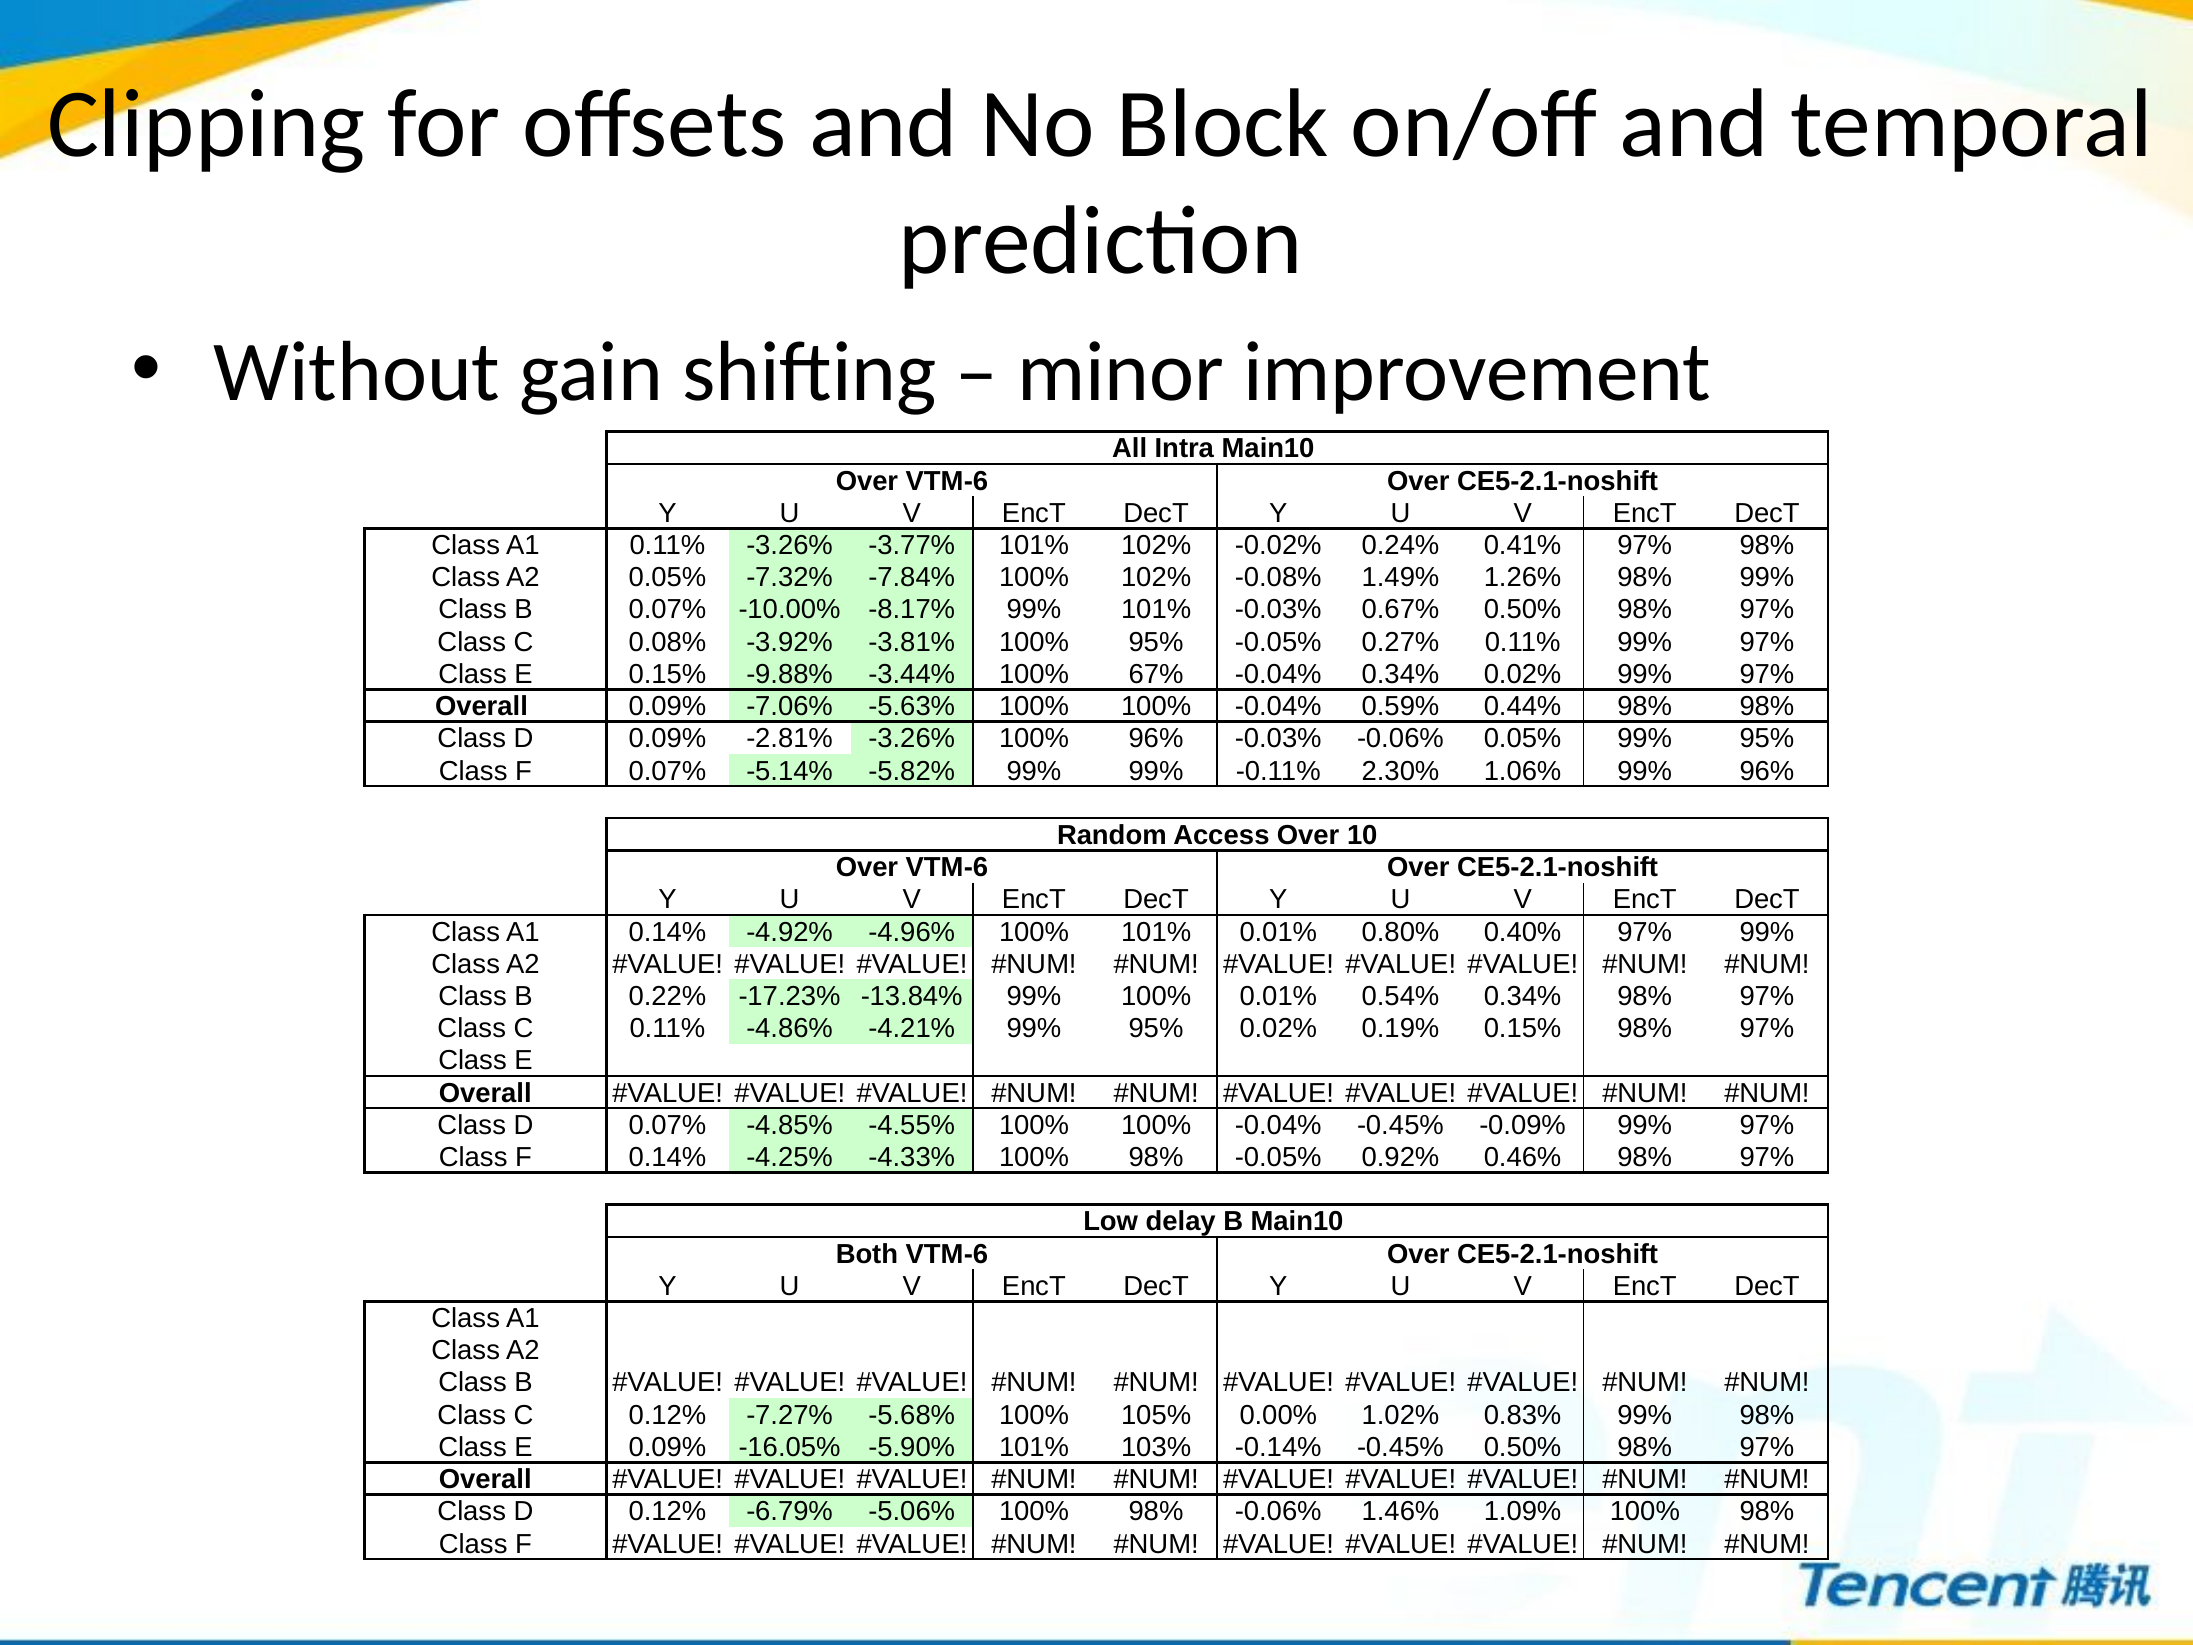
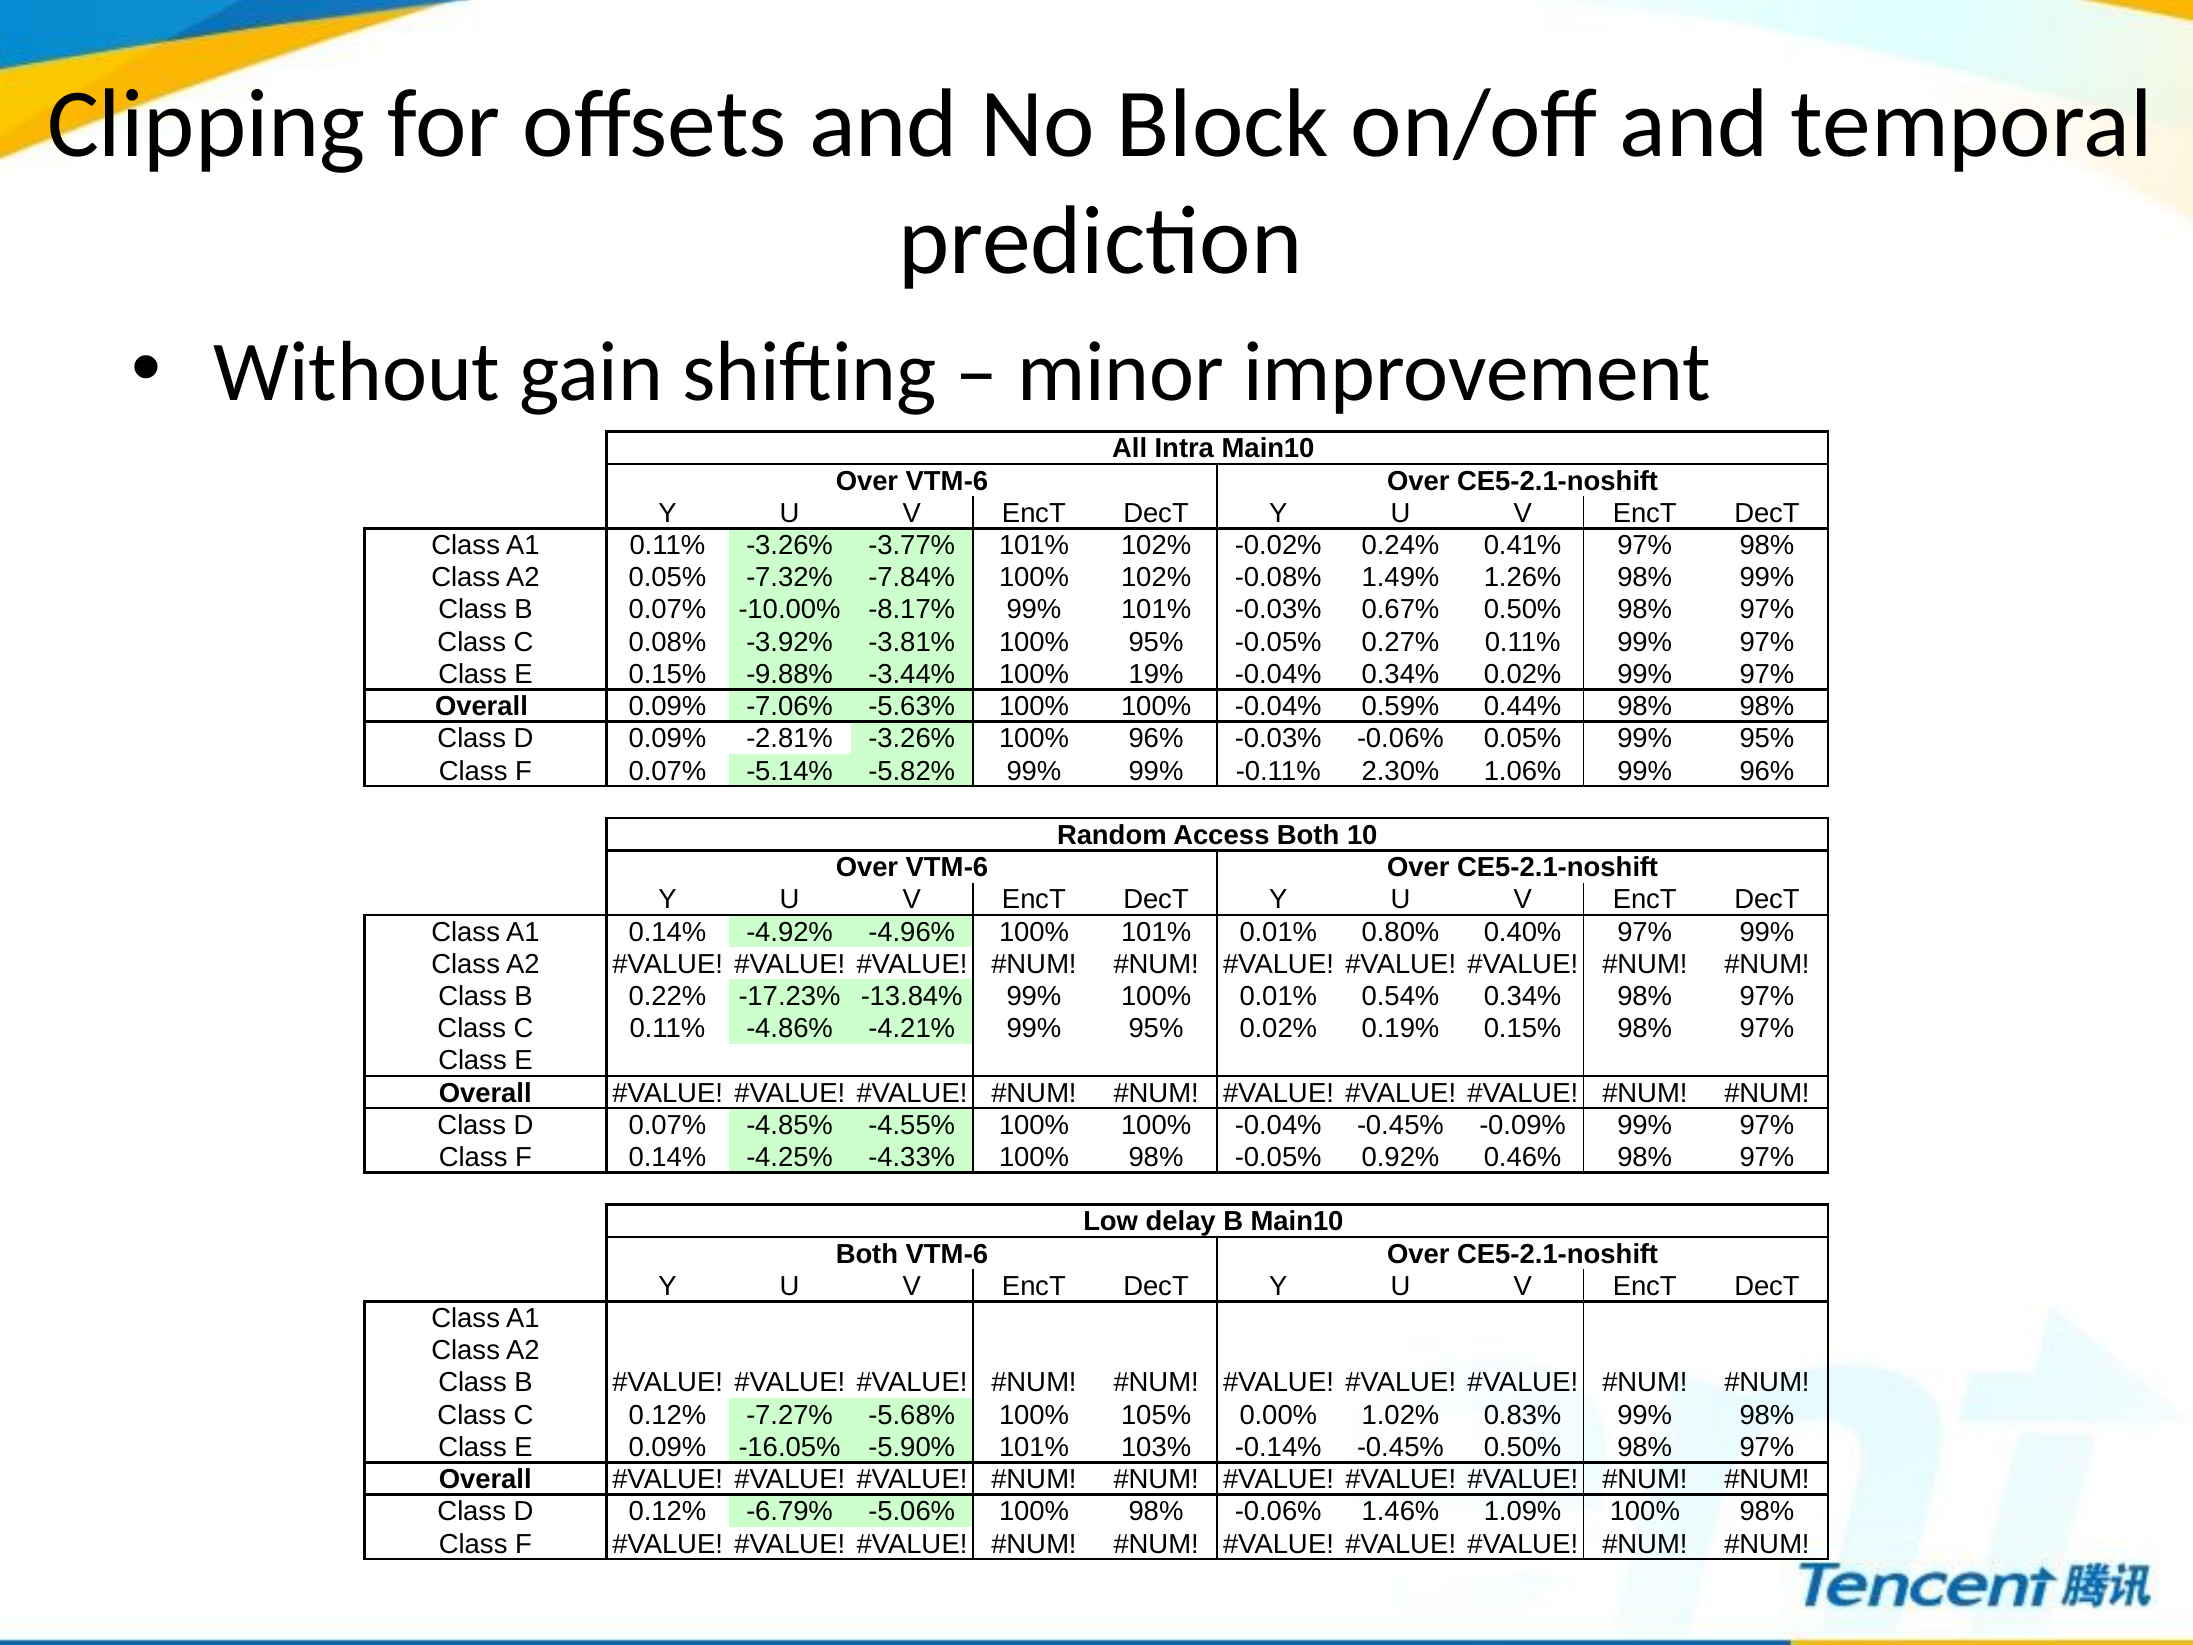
67%: 67% -> 19%
Access Over: Over -> Both
